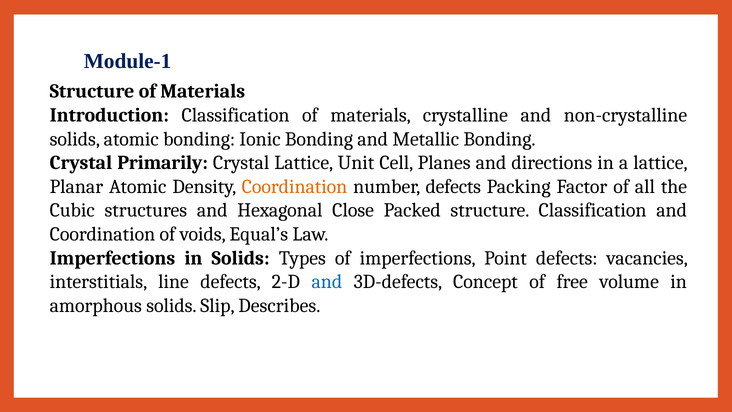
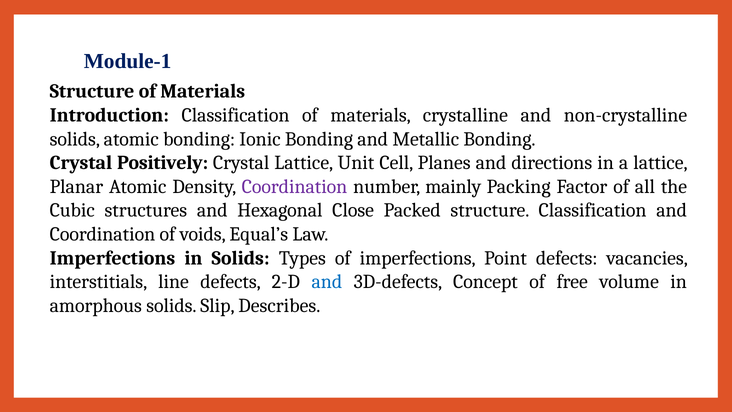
Primarily: Primarily -> Positively
Coordination at (294, 186) colour: orange -> purple
number defects: defects -> mainly
